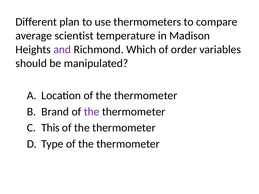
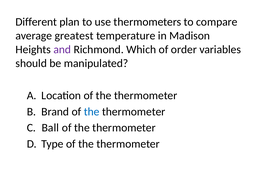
scientist: scientist -> greatest
the at (92, 112) colour: purple -> blue
This: This -> Ball
